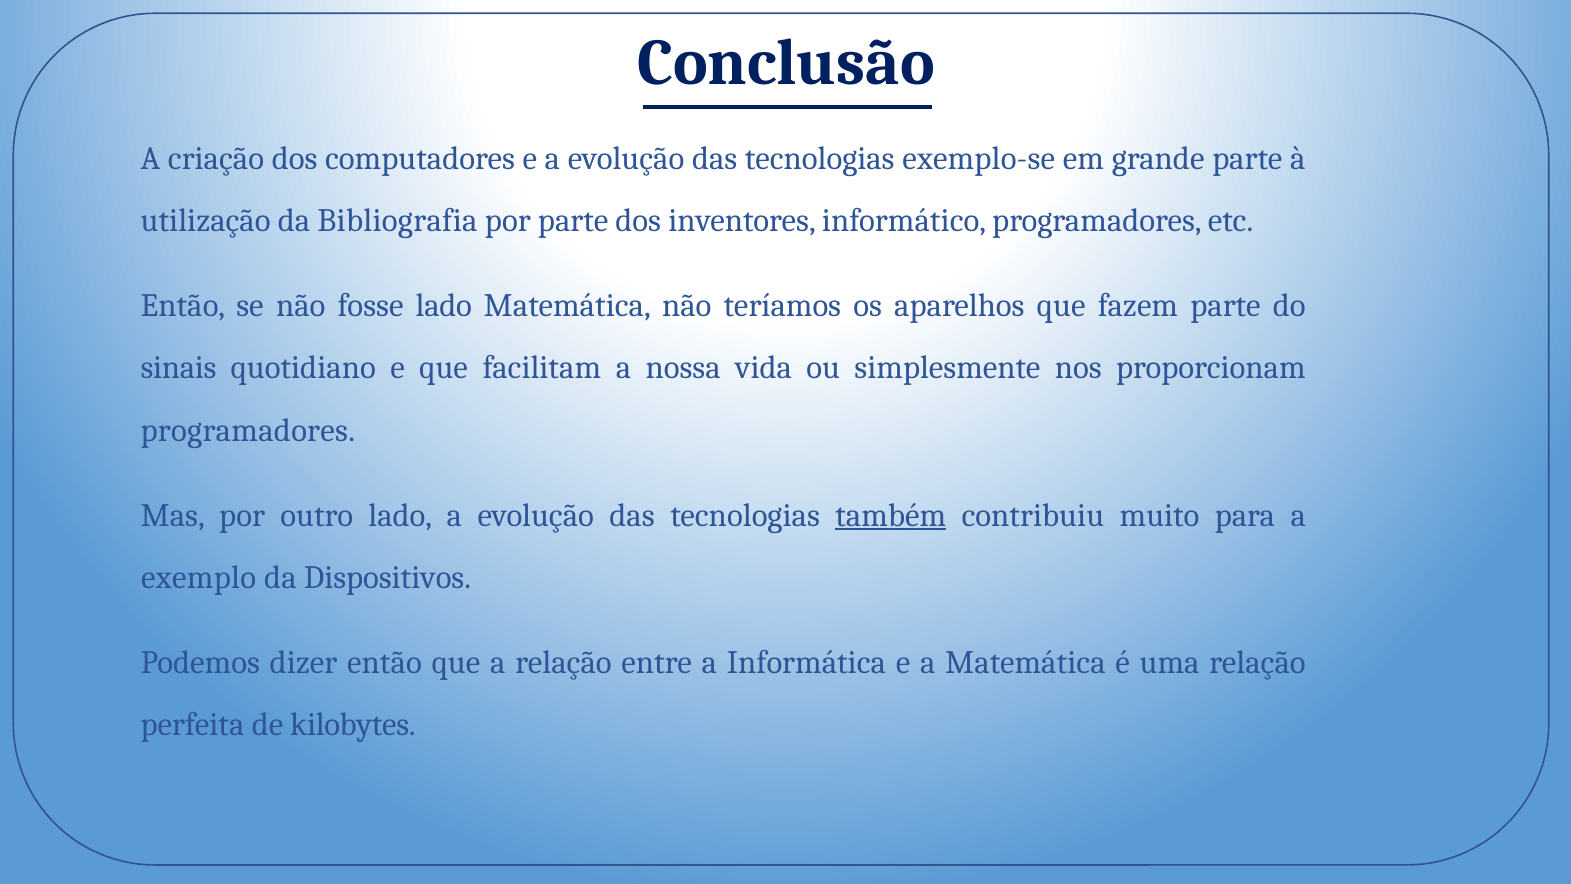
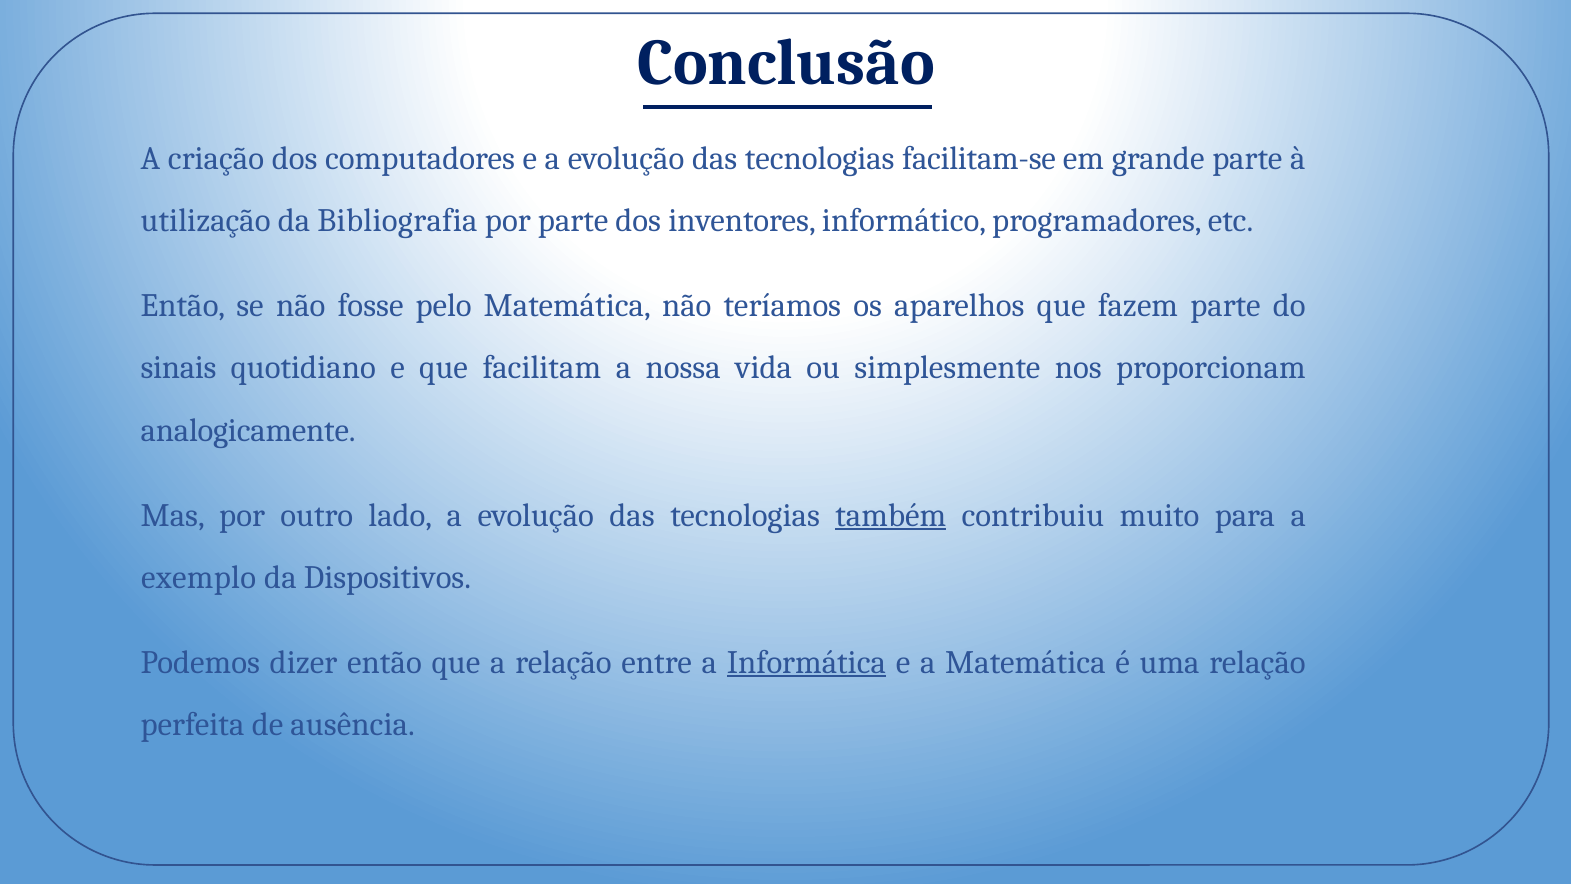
exemplo-se: exemplo-se -> facilitam-se
fosse lado: lado -> pelo
programadores at (248, 431): programadores -> analogicamente
Informática underline: none -> present
kilobytes: kilobytes -> ausência
